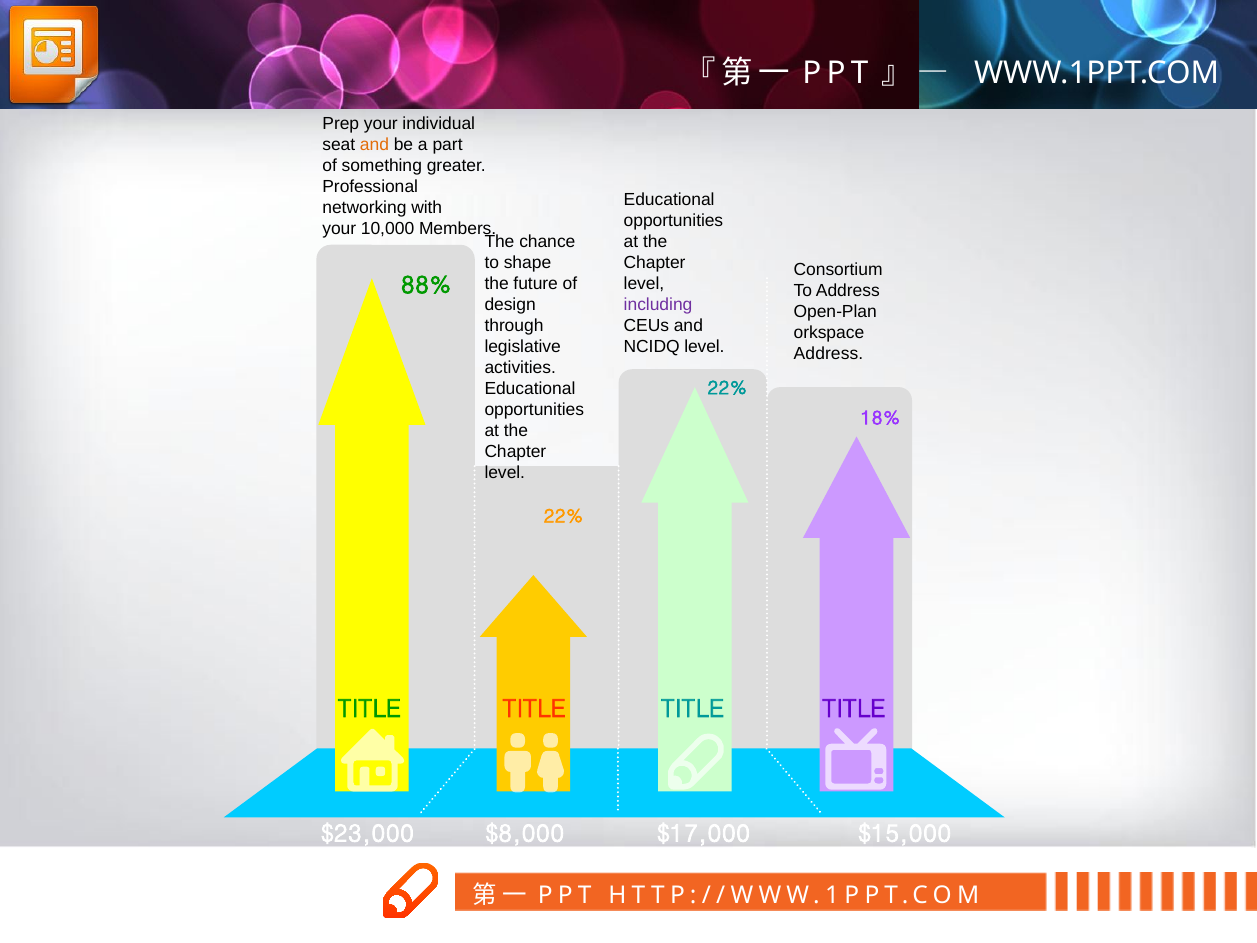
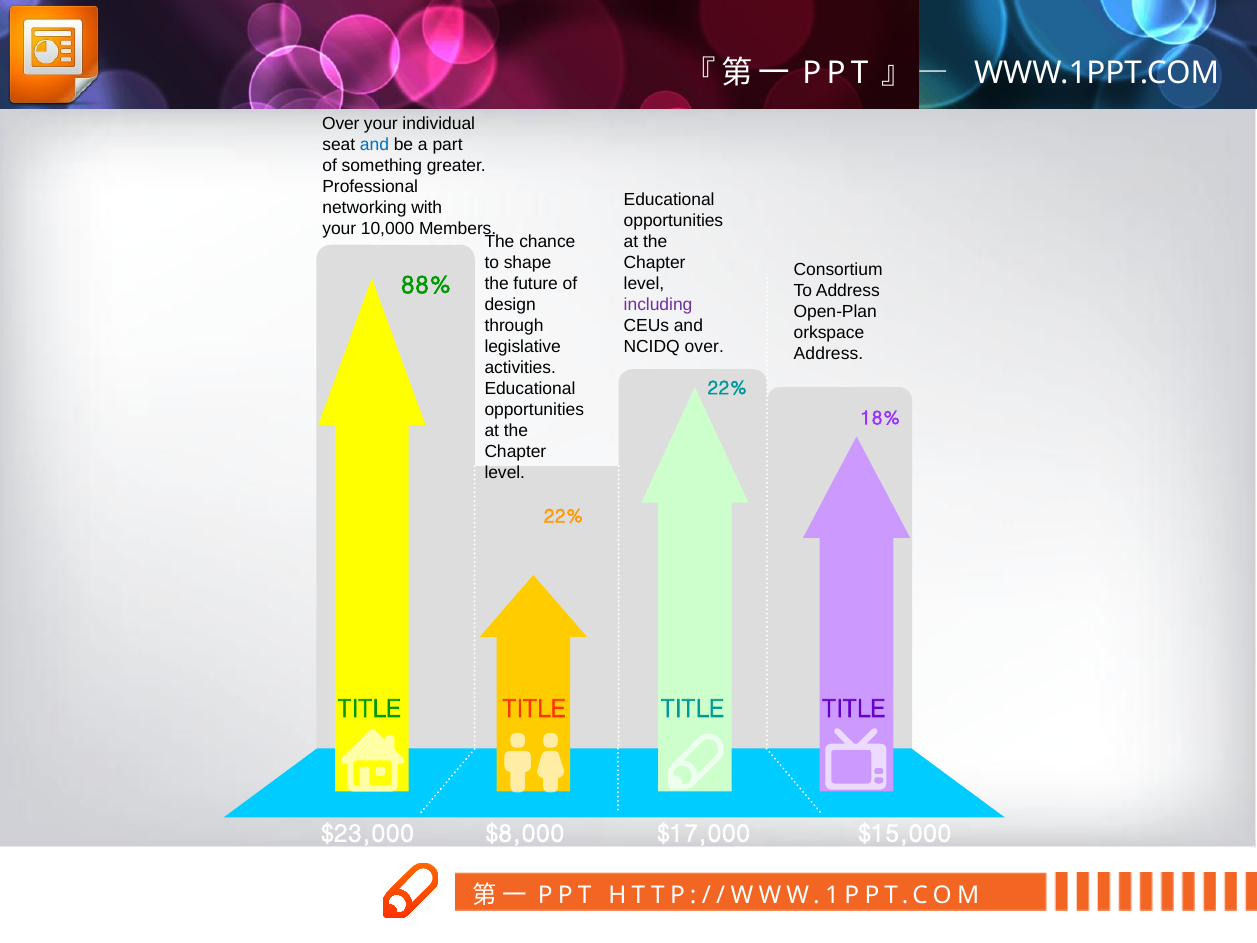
Prep at (341, 124): Prep -> Over
and at (375, 145) colour: orange -> blue
NCIDQ level: level -> over
